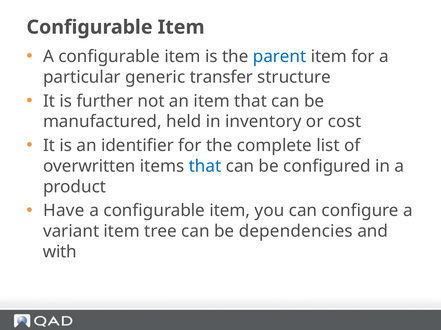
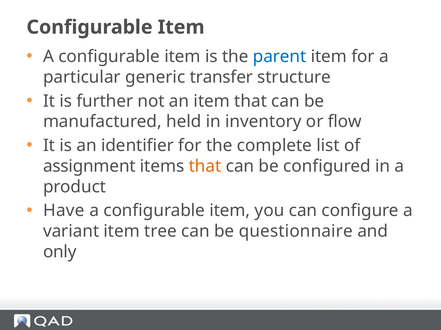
cost: cost -> flow
overwritten: overwritten -> assignment
that at (205, 167) colour: blue -> orange
dependencies: dependencies -> questionnaire
with: with -> only
